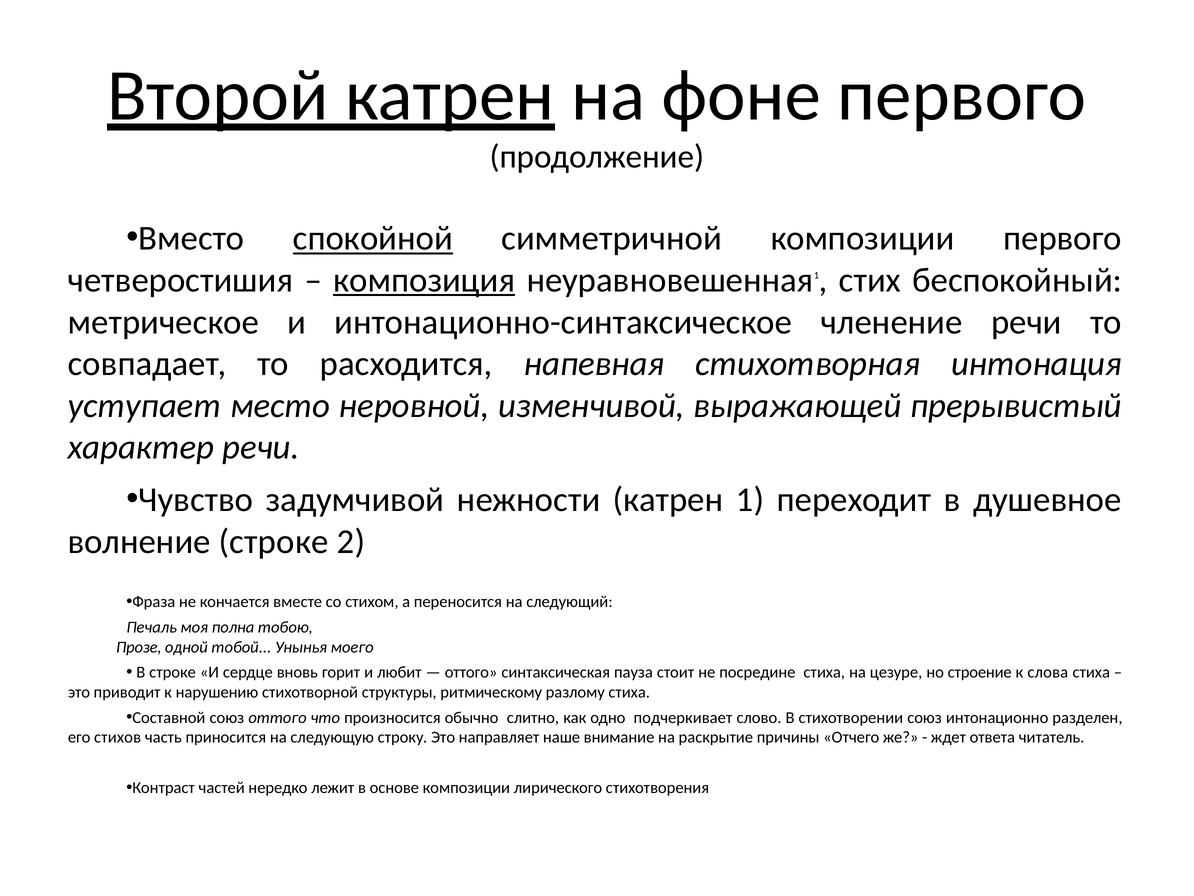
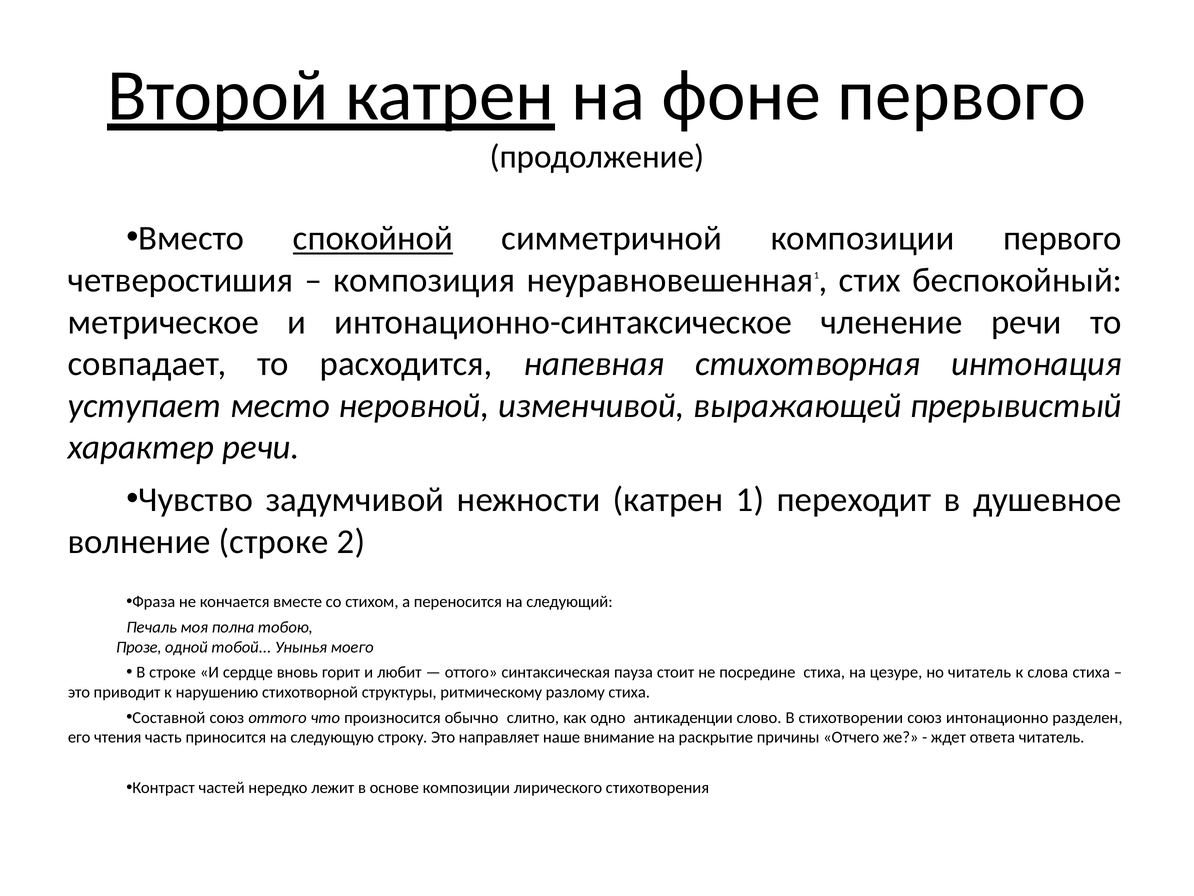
композиция underline: present -> none
но строение: строение -> читатель
подчеркивает: подчеркивает -> антикаденции
стихов: стихов -> чтения
